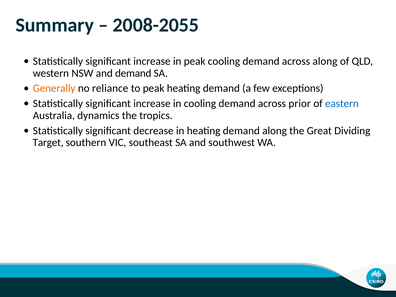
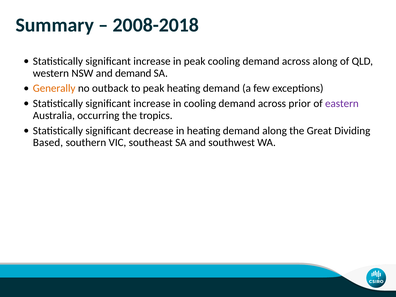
2008-2055: 2008-2055 -> 2008-2018
reliance: reliance -> outback
eastern colour: blue -> purple
dynamics: dynamics -> occurring
Target: Target -> Based
